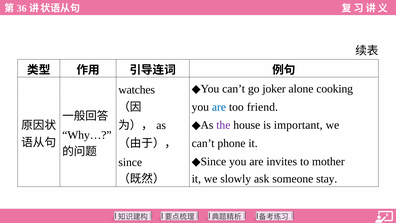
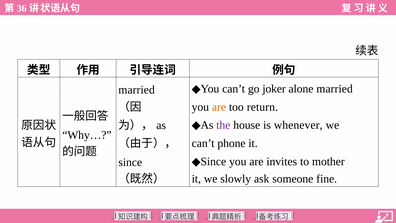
alone cooking: cooking -> married
watches at (137, 90): watches -> married
are at (219, 107) colour: blue -> orange
friend: friend -> return
important: important -> whenever
stay: stay -> fine
